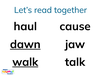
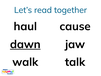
walk underline: present -> none
